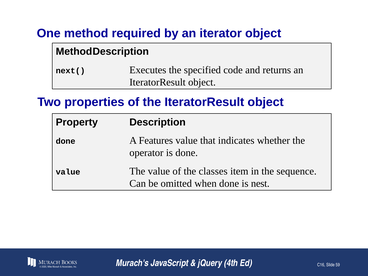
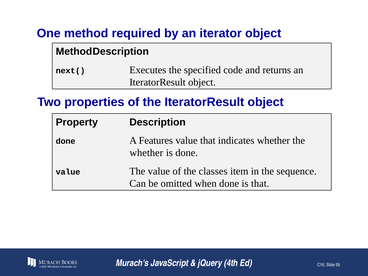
operator at (146, 153): operator -> whether
is nest: nest -> that
